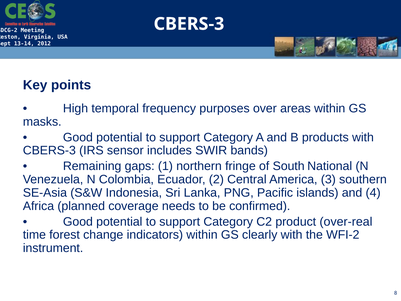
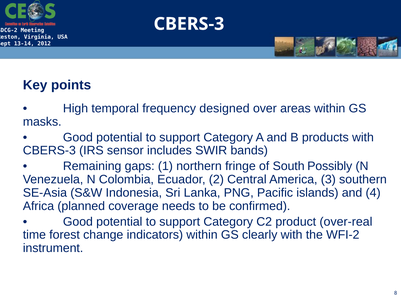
purposes: purposes -> designed
National: National -> Possibly
